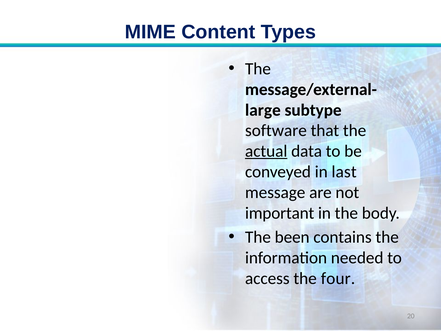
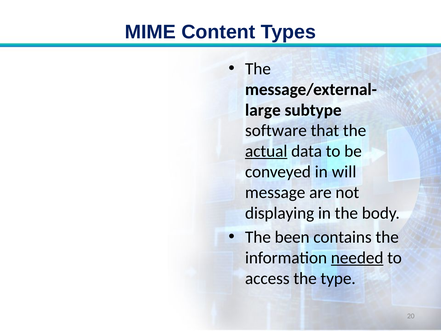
last: last -> will
important: important -> displaying
needed underline: none -> present
four: four -> type
